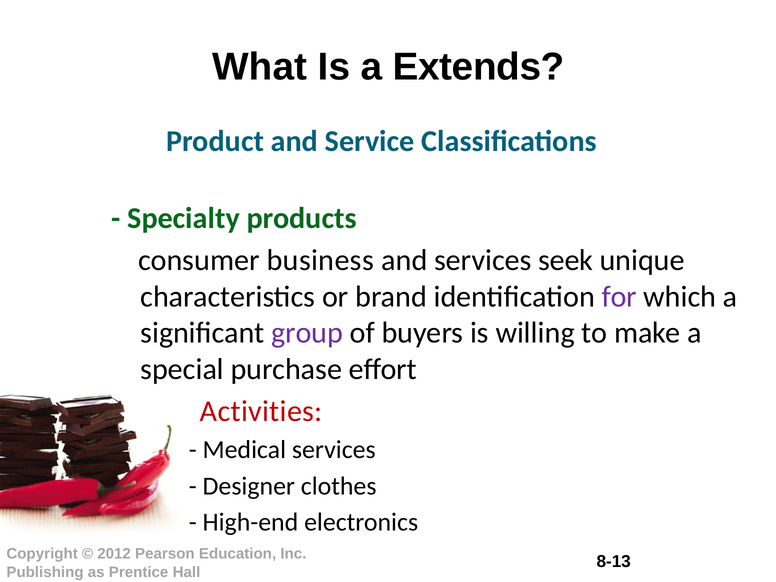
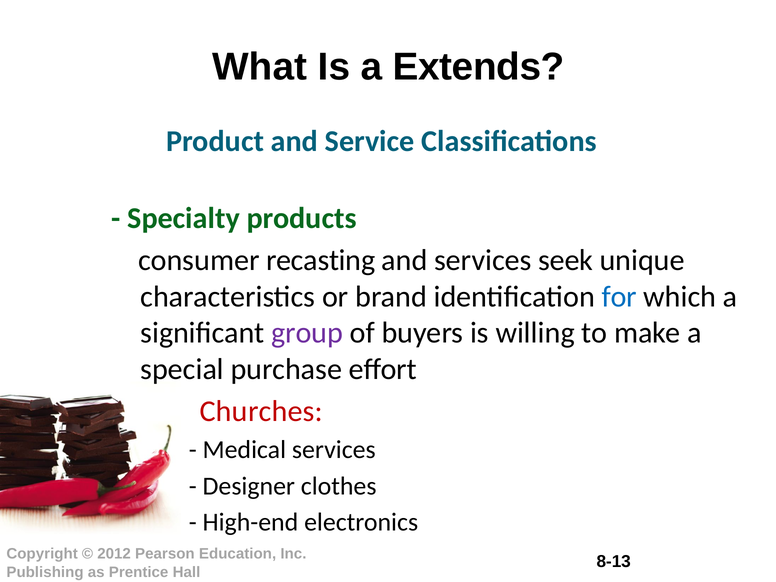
business: business -> recasting
for colour: purple -> blue
Activities: Activities -> Churches
